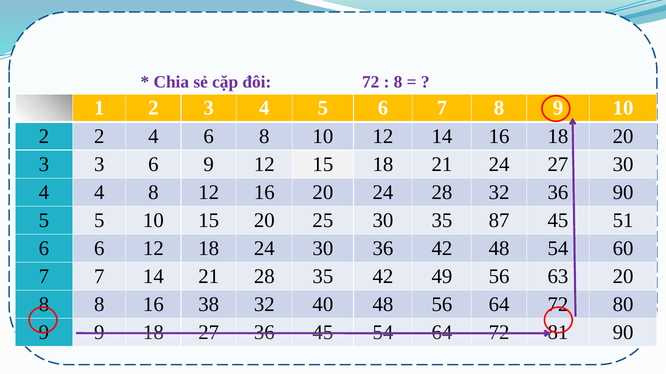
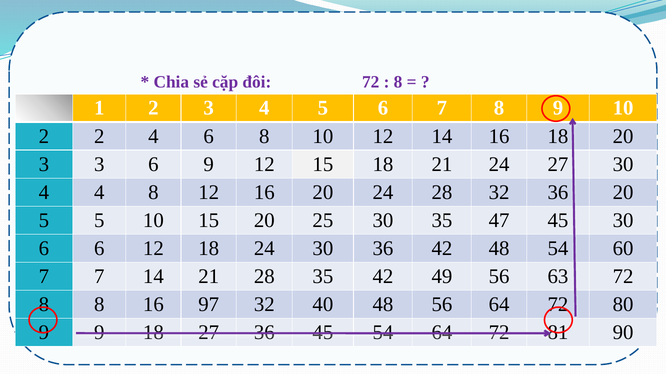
90 at (623, 193): 90 -> 20
87: 87 -> 47
51 at (623, 221): 51 -> 30
20 at (623, 277): 20 -> 72
38: 38 -> 97
